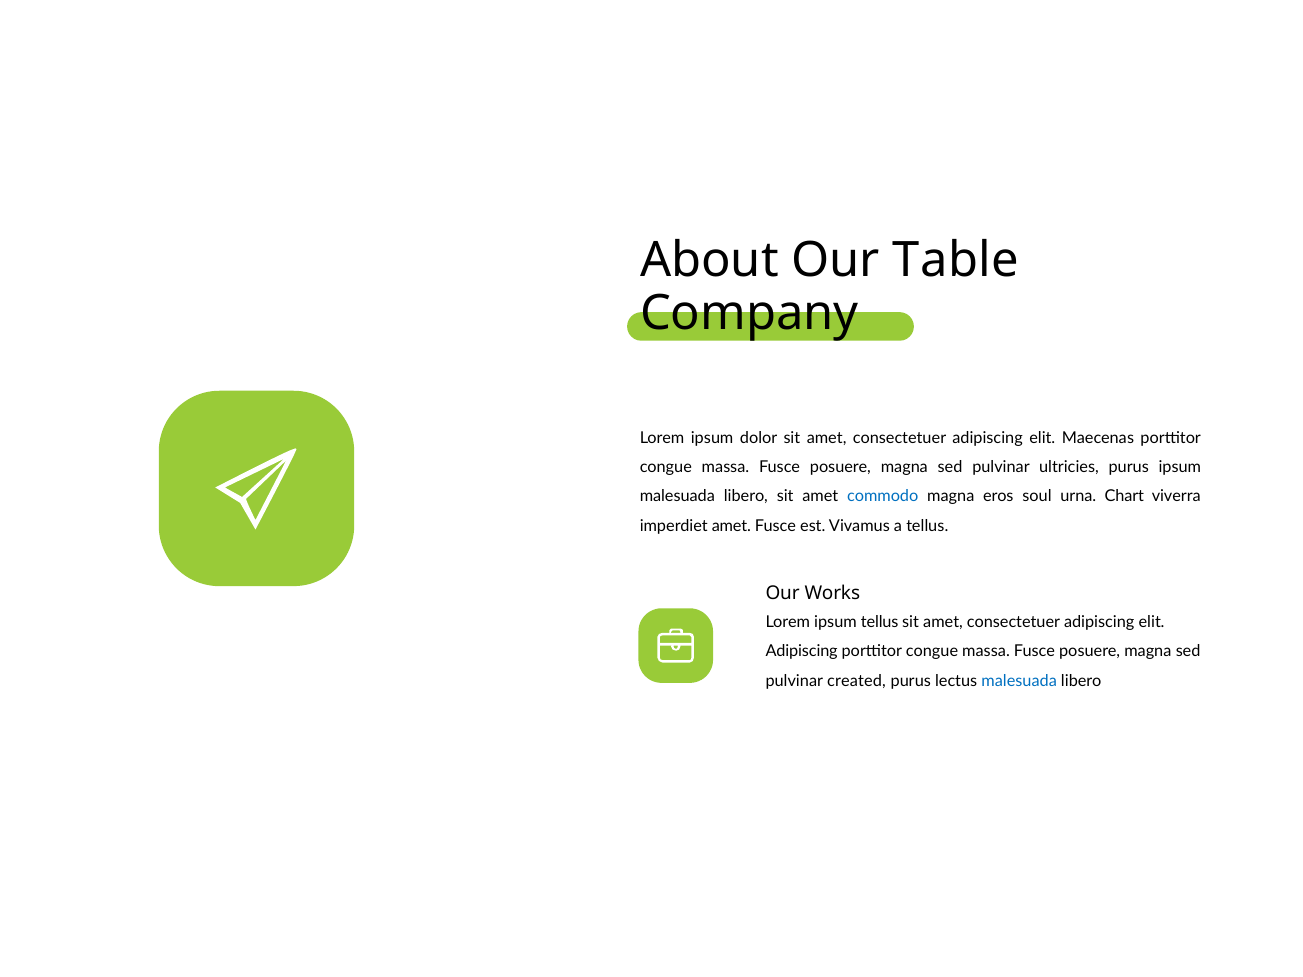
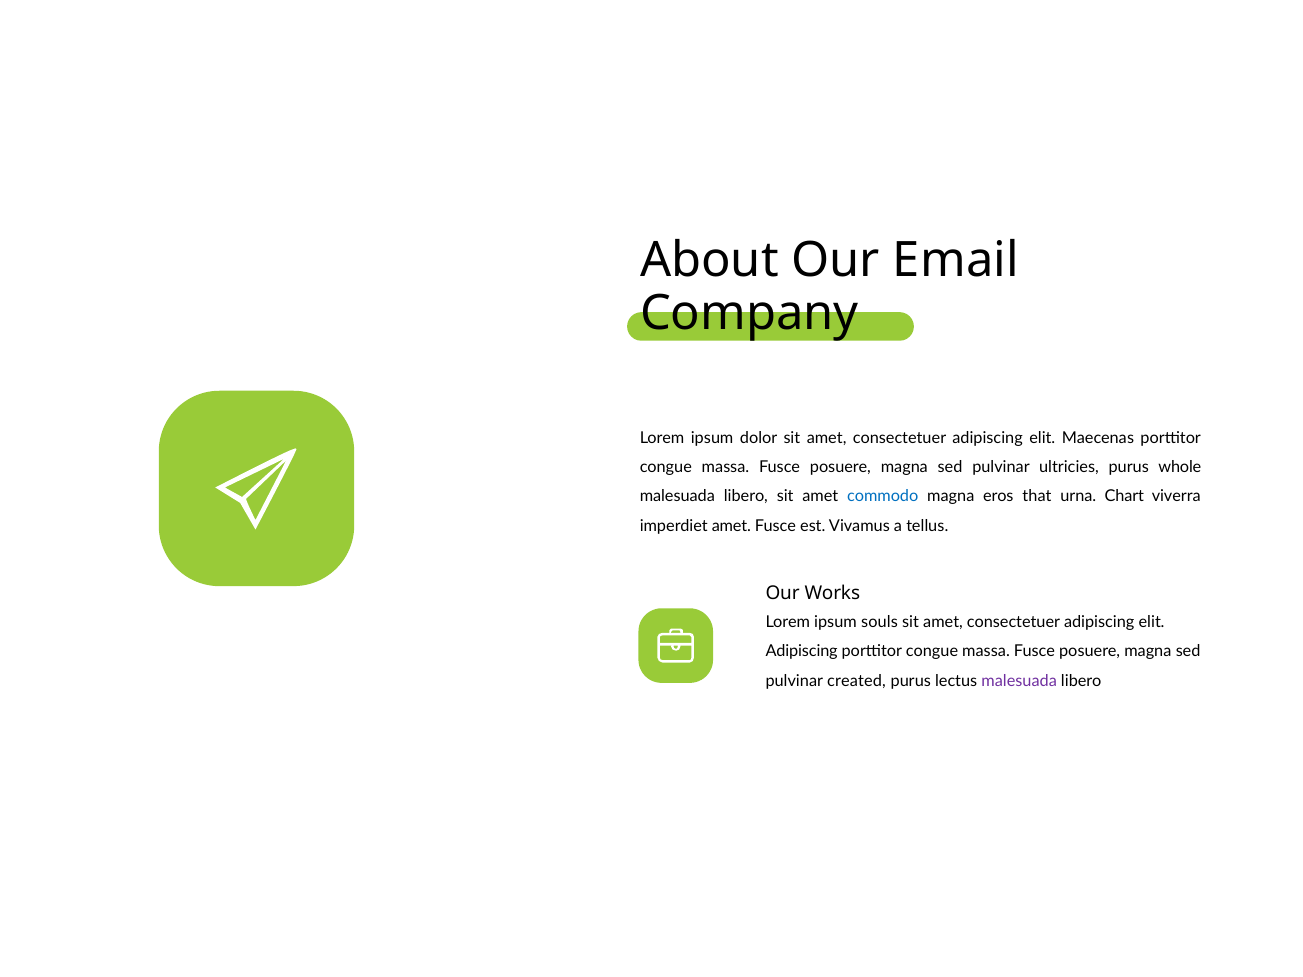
Table: Table -> Email
purus ipsum: ipsum -> whole
soul: soul -> that
ipsum tellus: tellus -> souls
malesuada at (1019, 681) colour: blue -> purple
